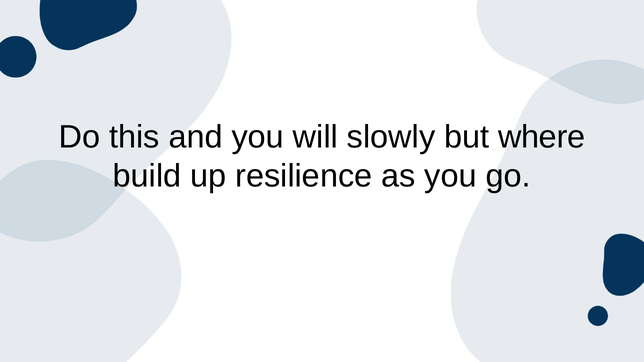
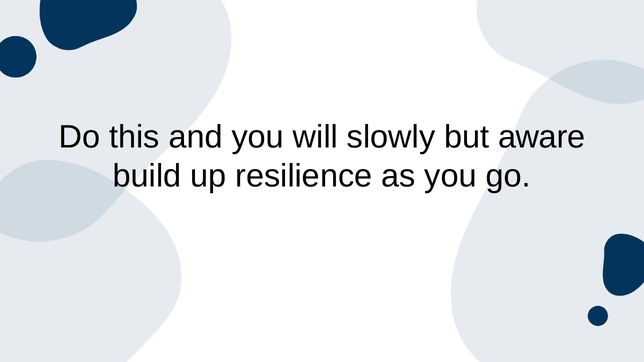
where: where -> aware
